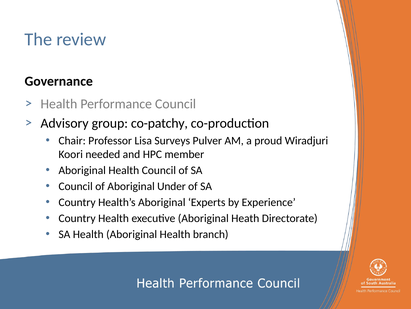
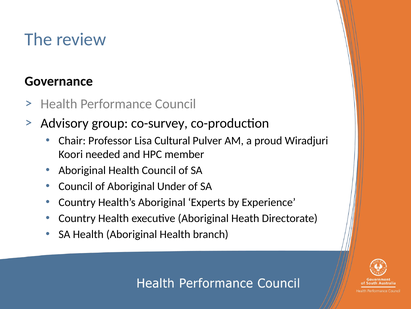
co-patchy: co-patchy -> co-survey
Surveys: Surveys -> Cultural
